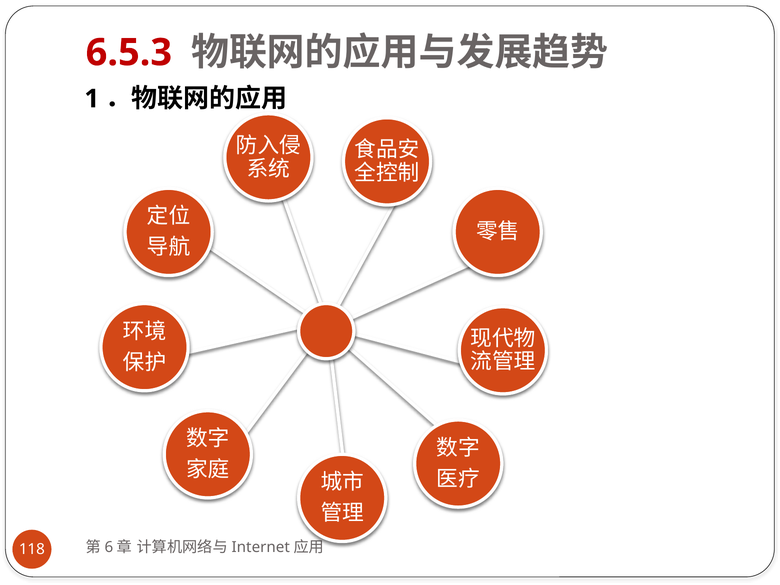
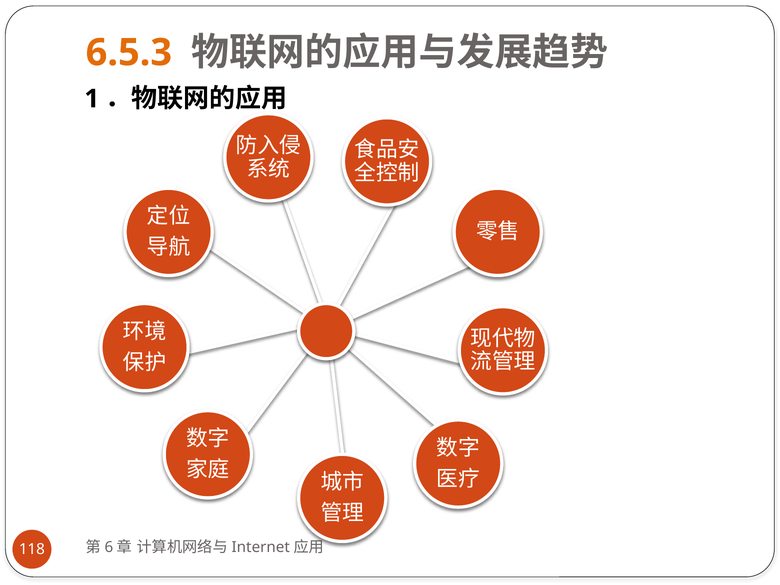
6.5.3 colour: red -> orange
